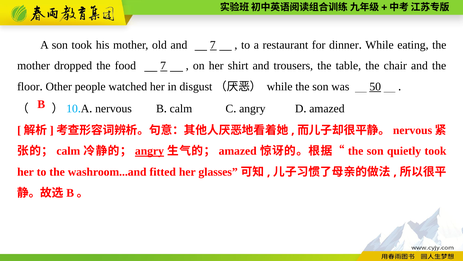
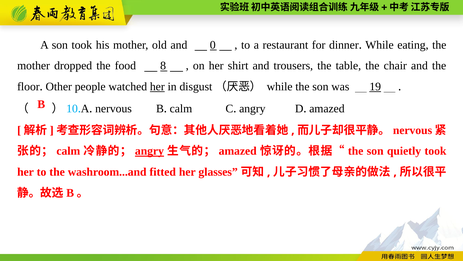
and 7: 7 -> 0
food 7: 7 -> 8
her at (157, 86) underline: none -> present
50: 50 -> 19
